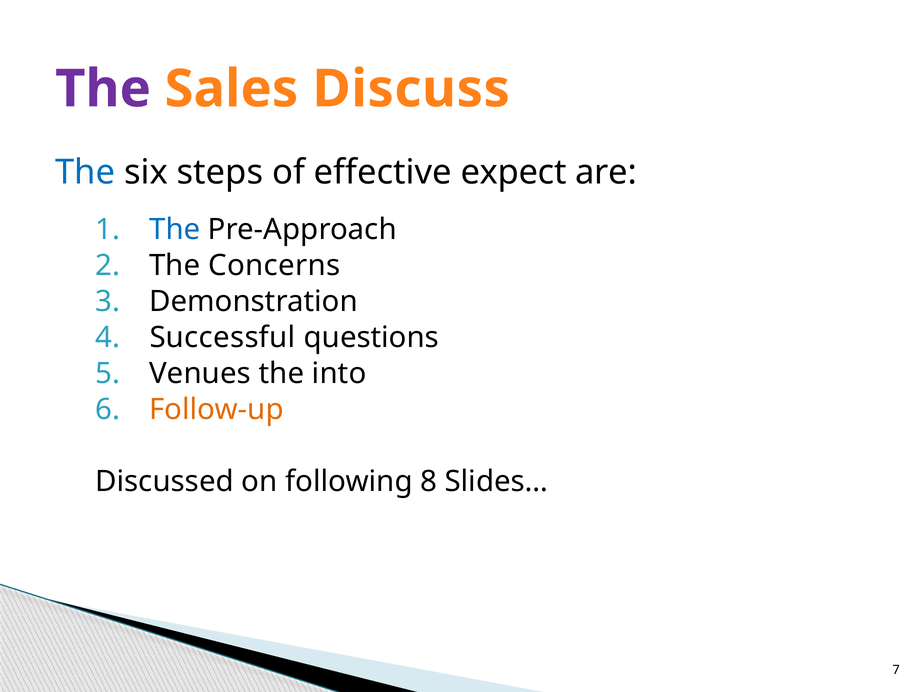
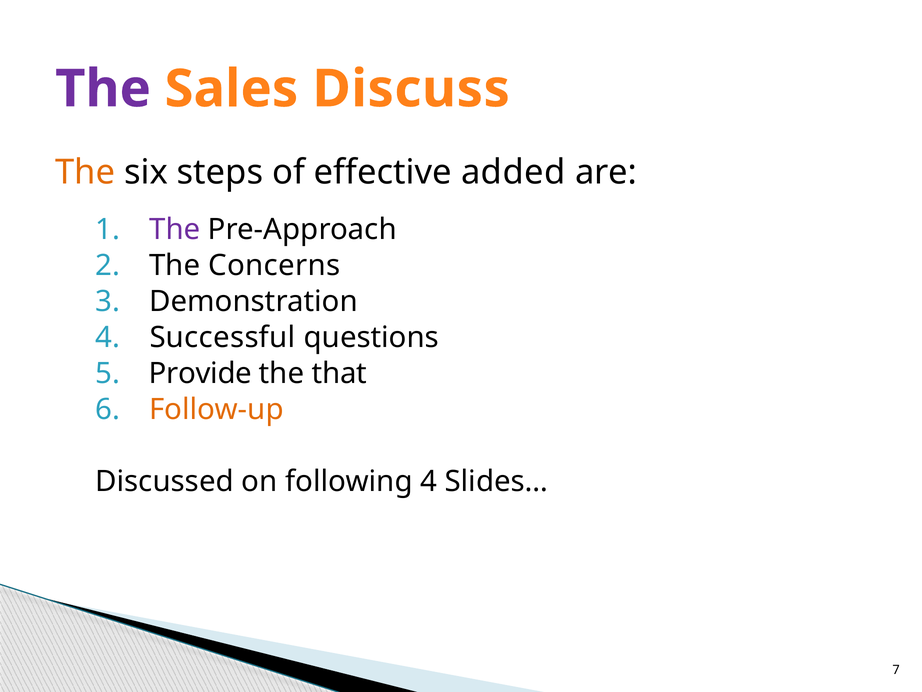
The at (85, 172) colour: blue -> orange
expect: expect -> added
The at (175, 230) colour: blue -> purple
Venues: Venues -> Provide
into: into -> that
following 8: 8 -> 4
